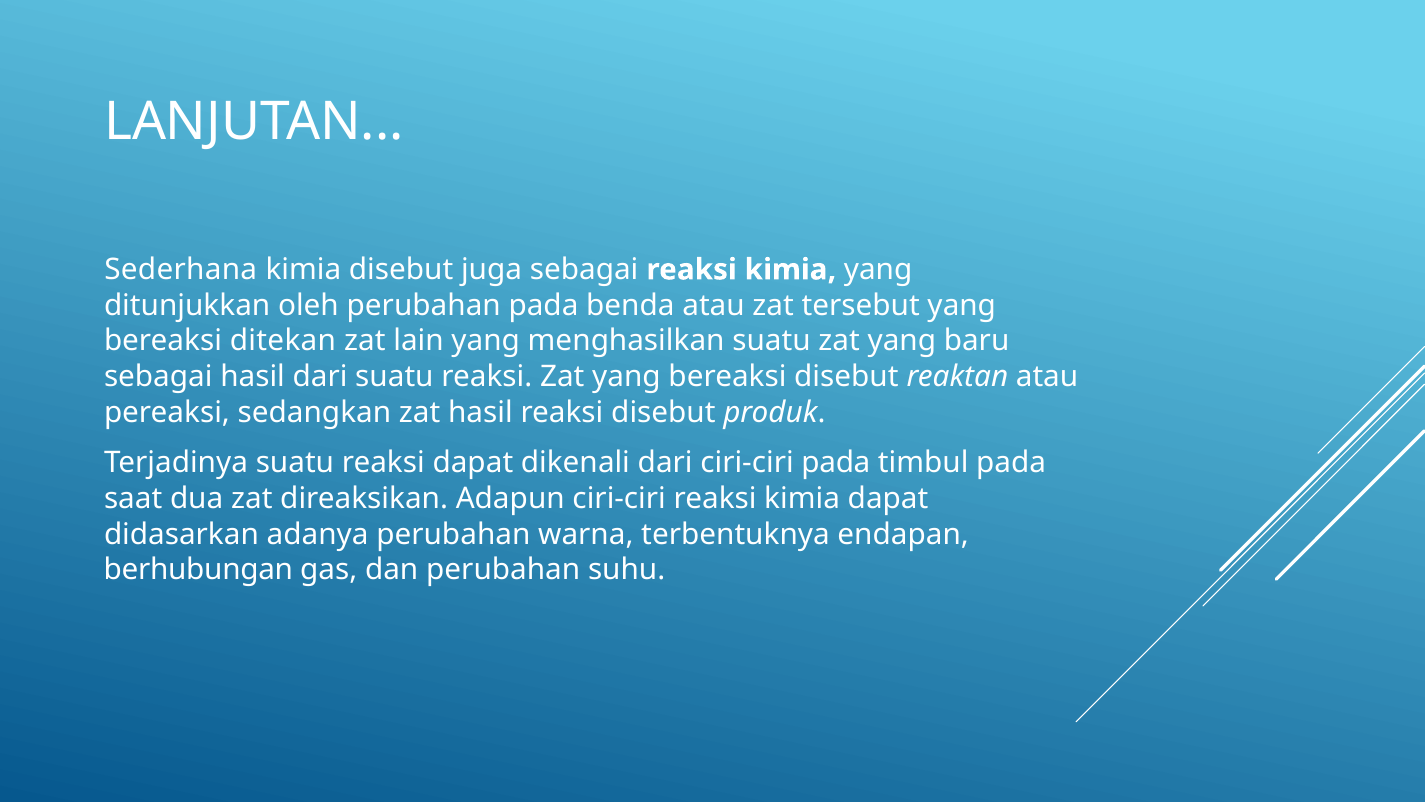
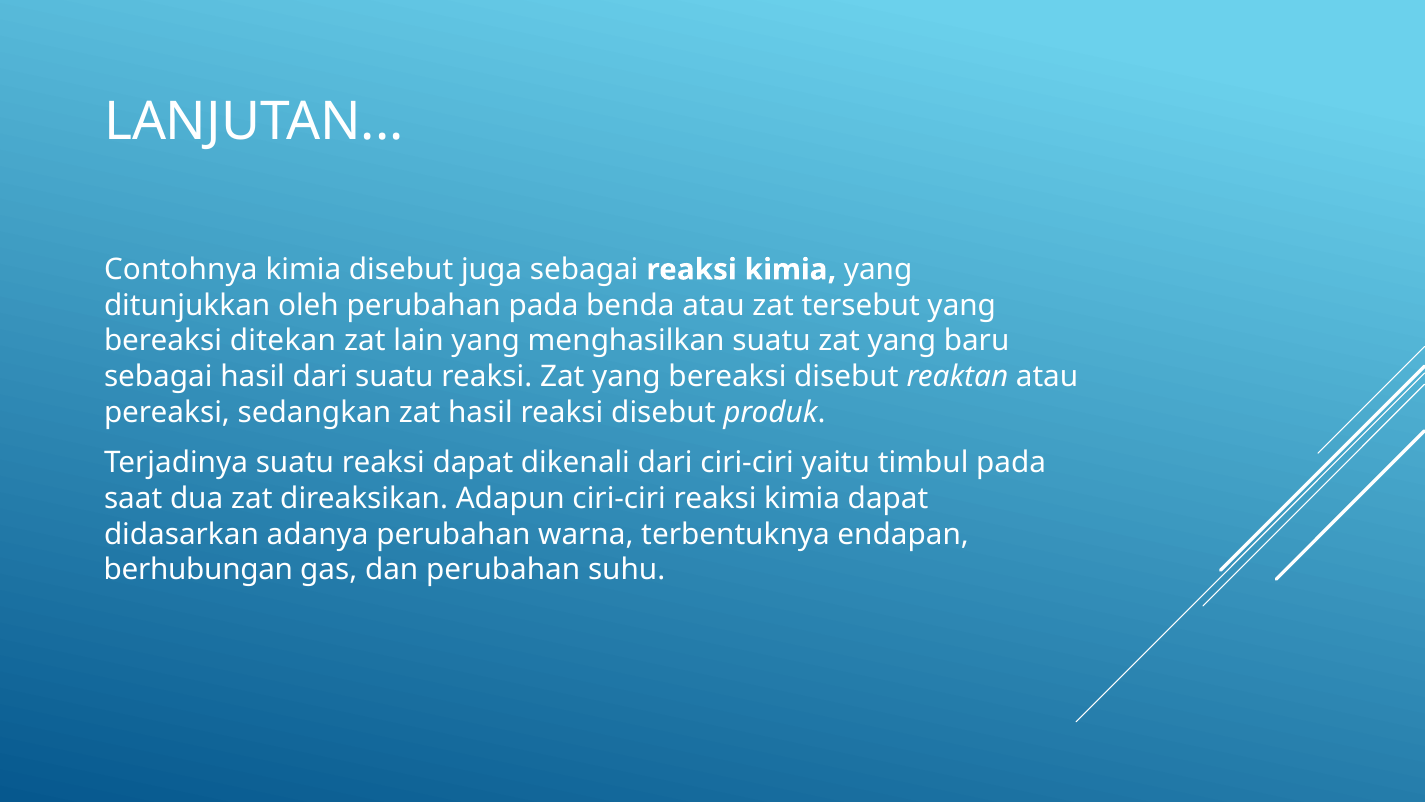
Sederhana: Sederhana -> Contohnya
ciri-ciri pada: pada -> yaitu
